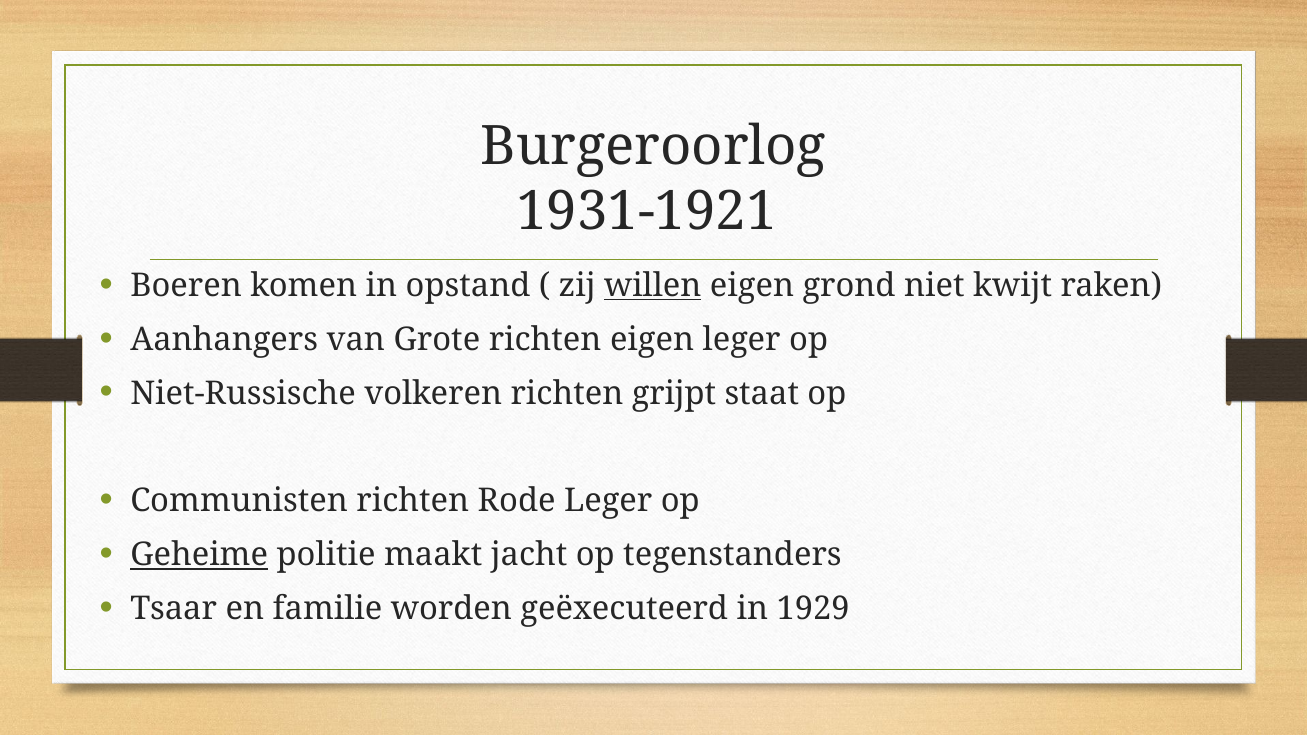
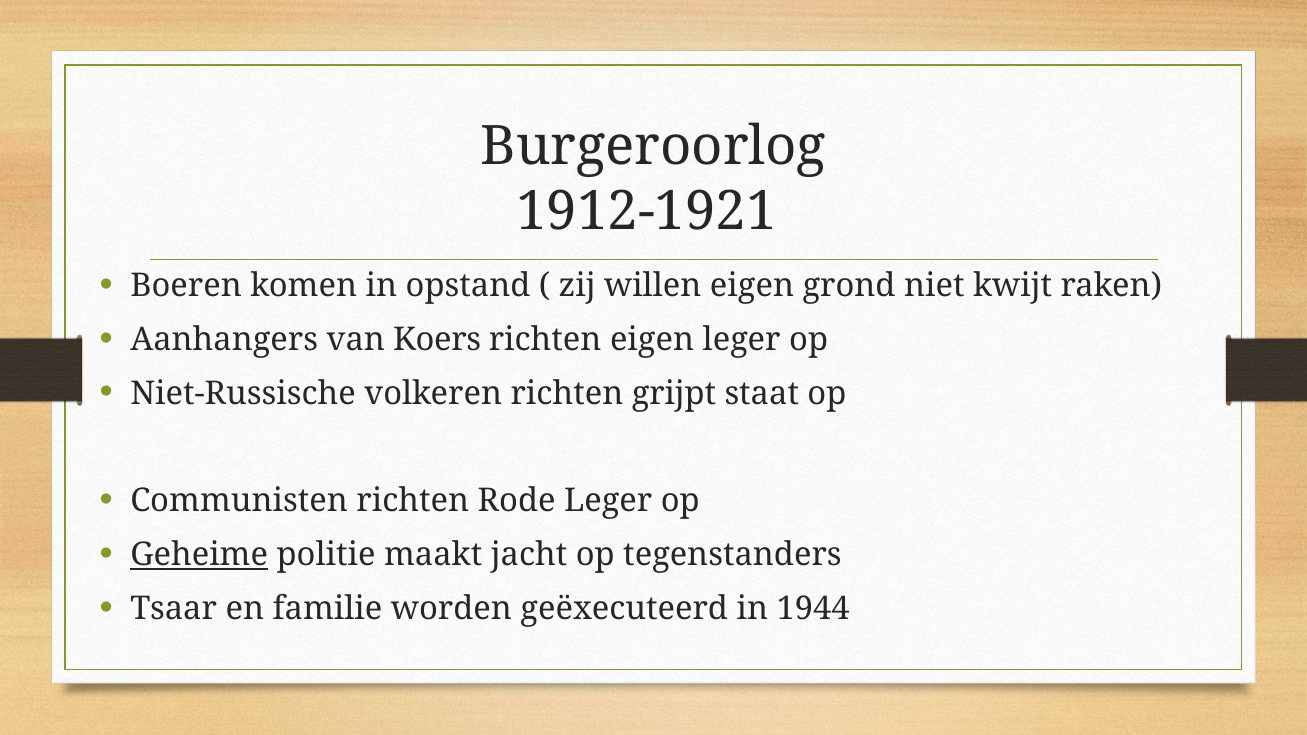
1931-1921: 1931-1921 -> 1912-1921
willen underline: present -> none
Grote: Grote -> Koers
1929: 1929 -> 1944
